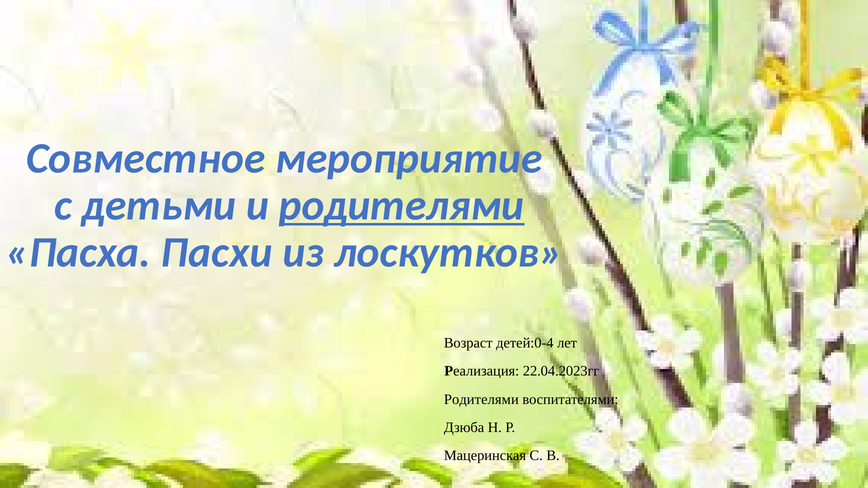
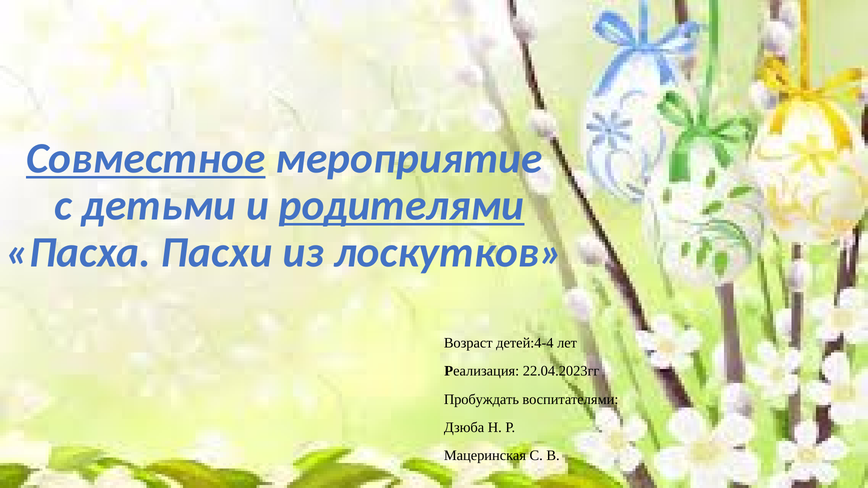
Совместное underline: none -> present
детей:0-4: детей:0-4 -> детей:4-4
Родителями at (481, 399): Родителями -> Пробуждать
